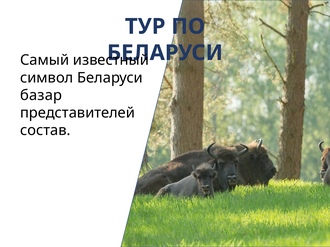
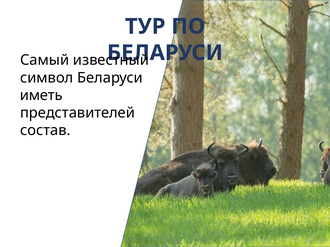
базар: базар -> иметь
